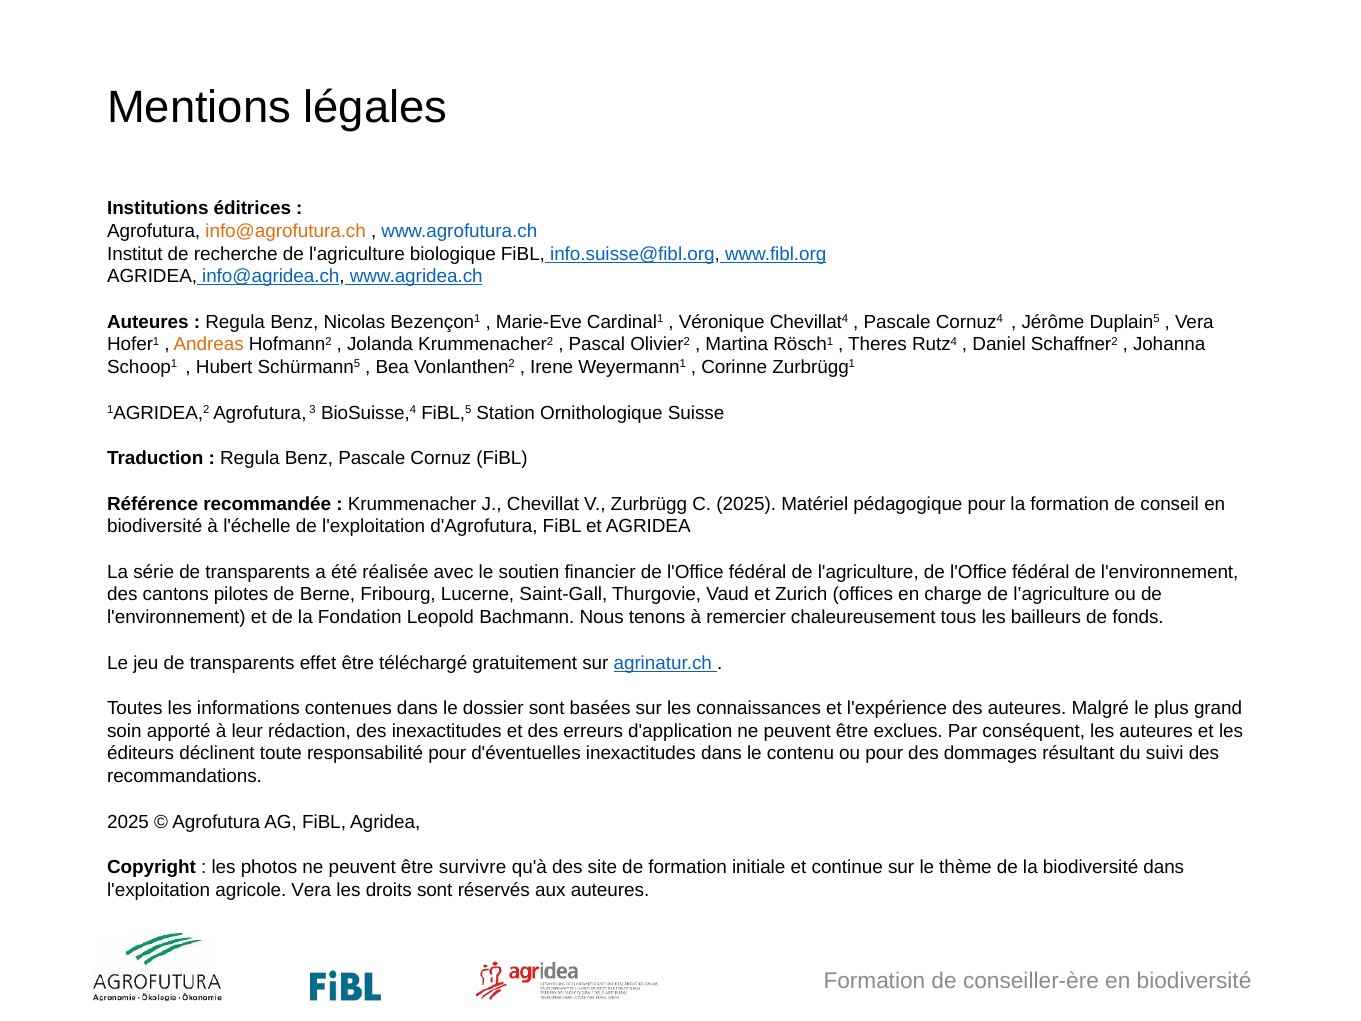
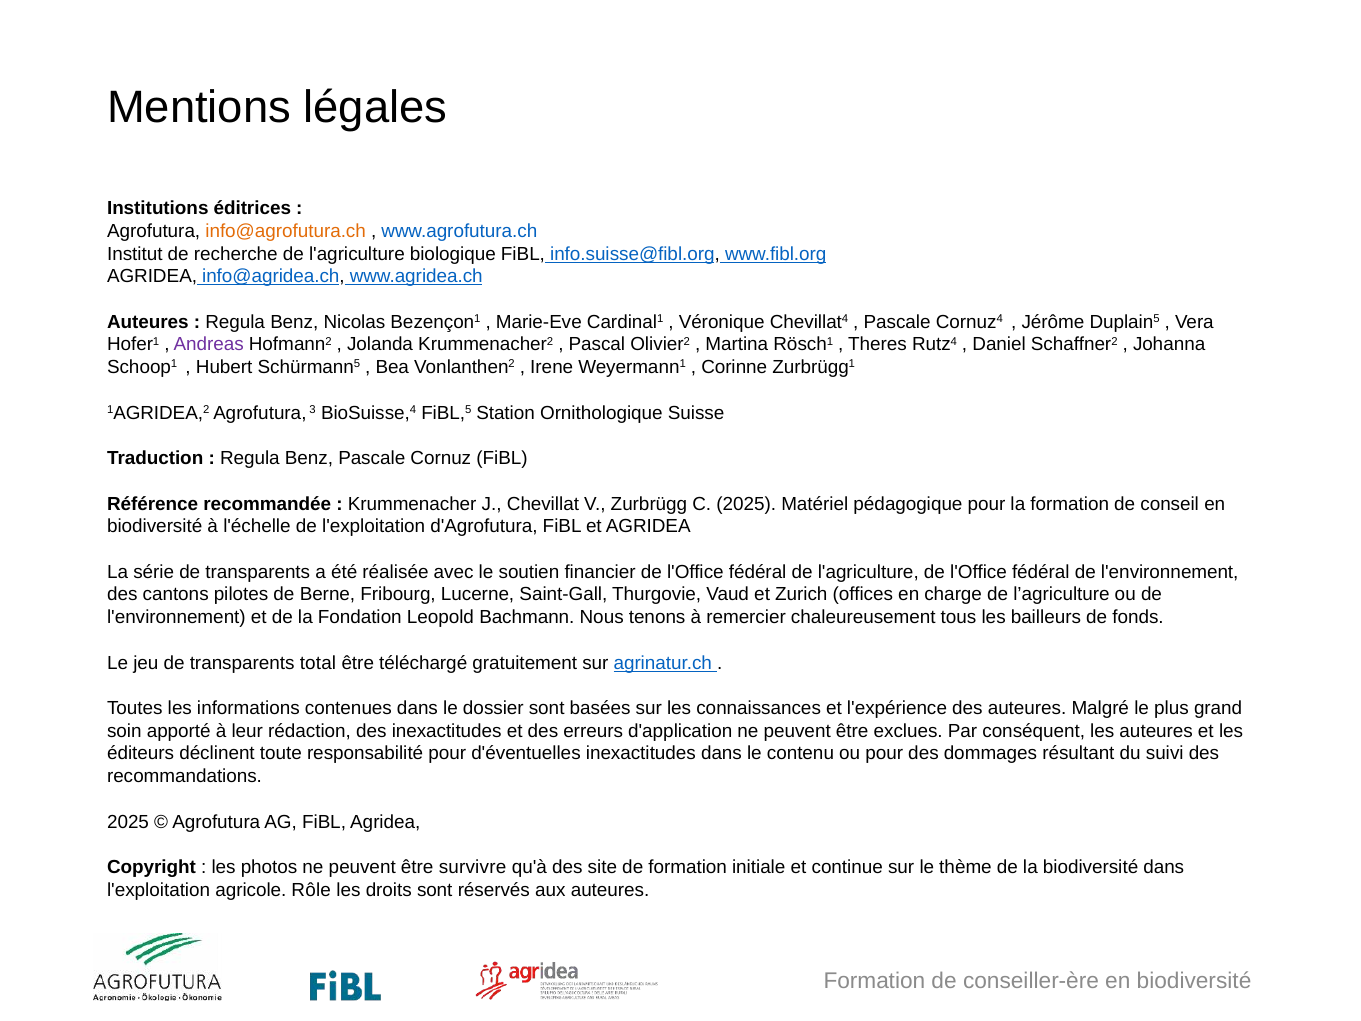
Andreas colour: orange -> purple
effet: effet -> total
agricole Vera: Vera -> Rôle
